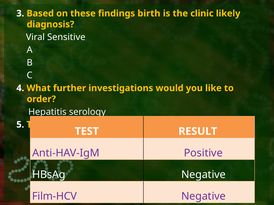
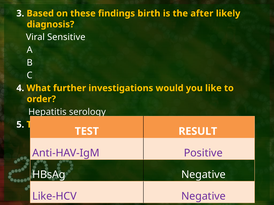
clinic: clinic -> after
Film-HCV: Film-HCV -> Like-HCV
